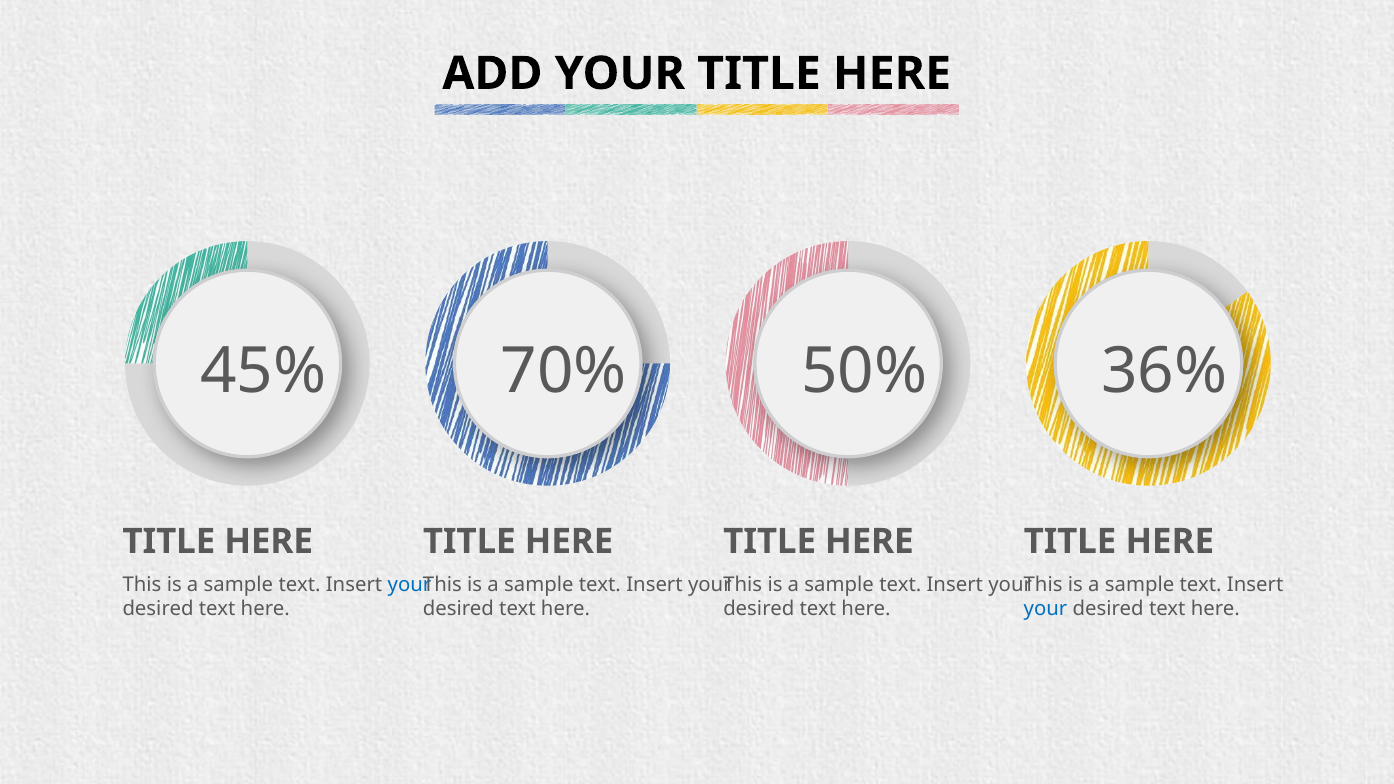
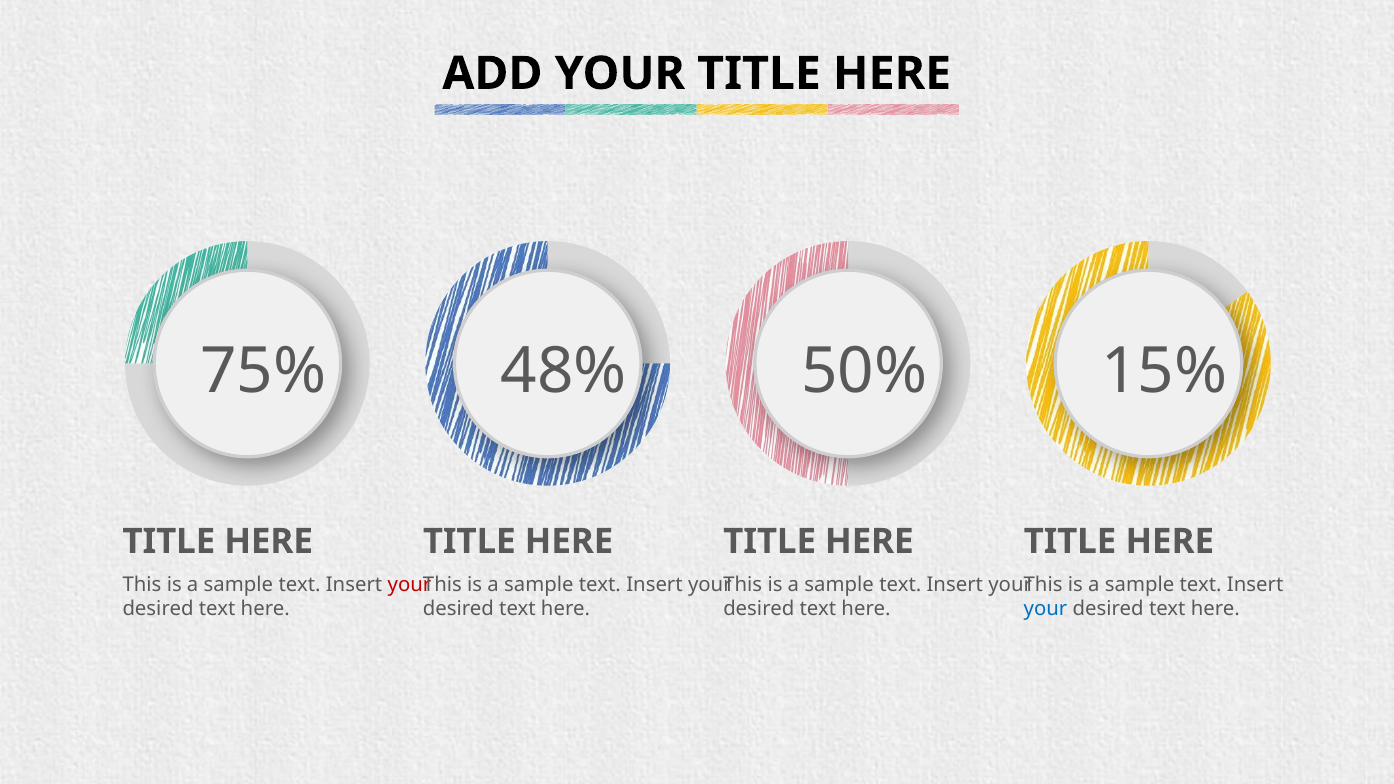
45%: 45% -> 75%
70%: 70% -> 48%
36%: 36% -> 15%
your at (409, 585) colour: blue -> red
